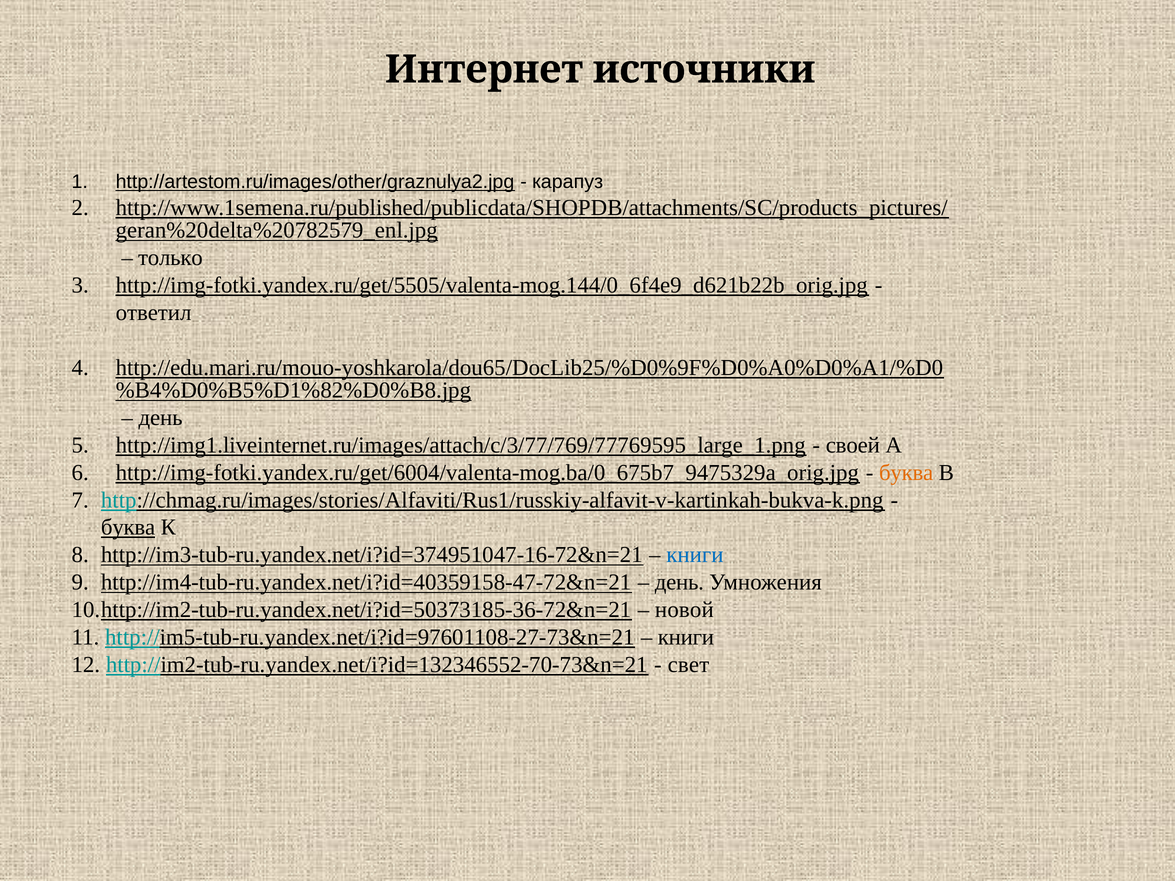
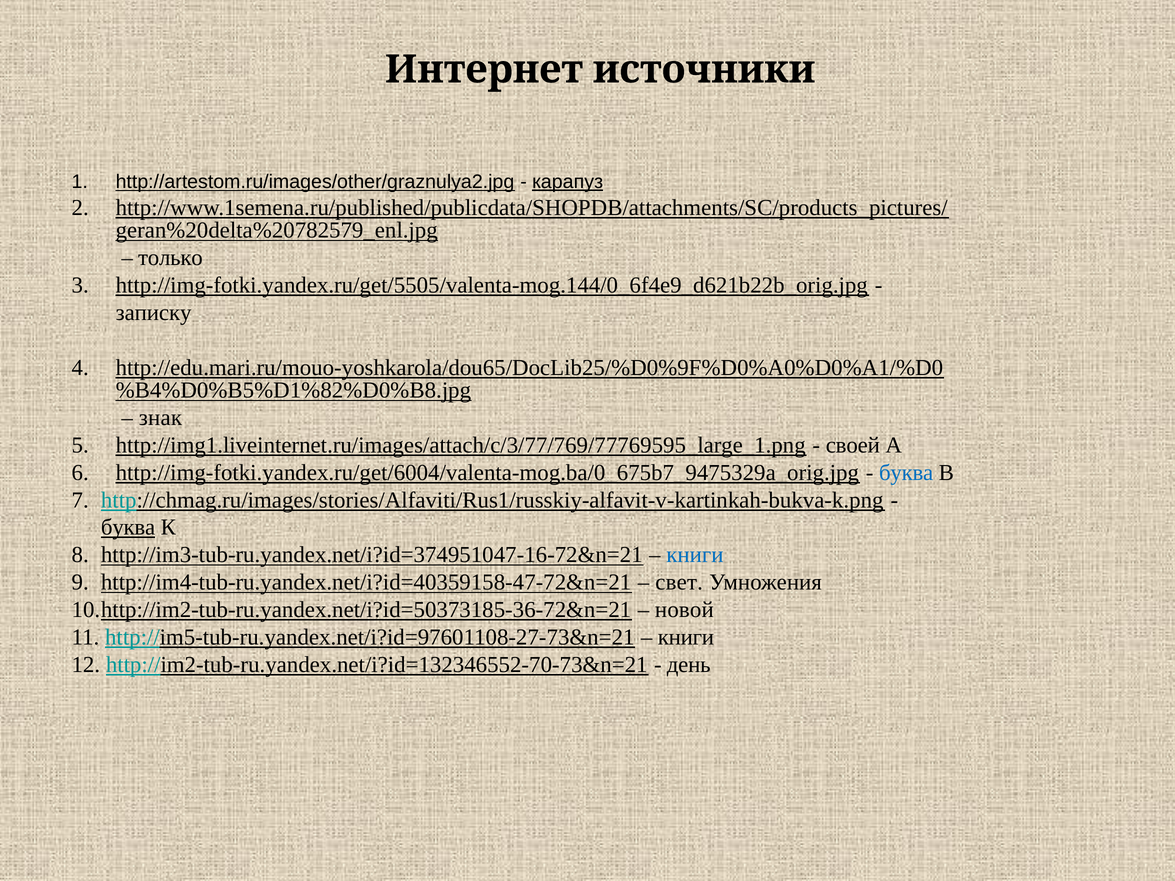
карапуз underline: none -> present
ответил: ответил -> записку
день at (161, 418): день -> знак
буква at (906, 473) colour: orange -> blue
день at (679, 582): день -> свет
свет: свет -> день
